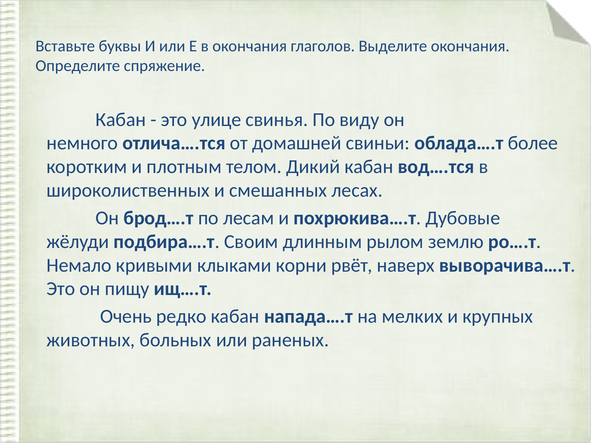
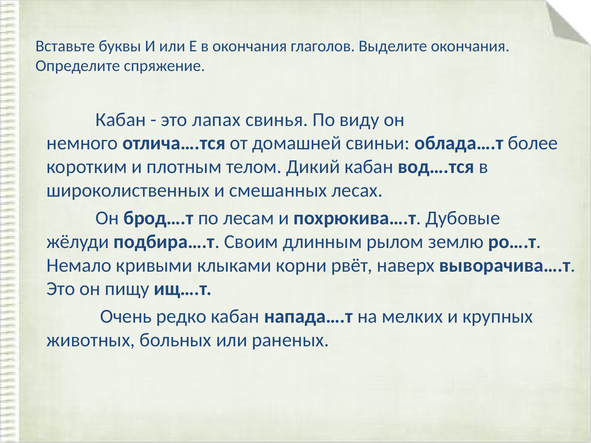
улице: улице -> лапах
